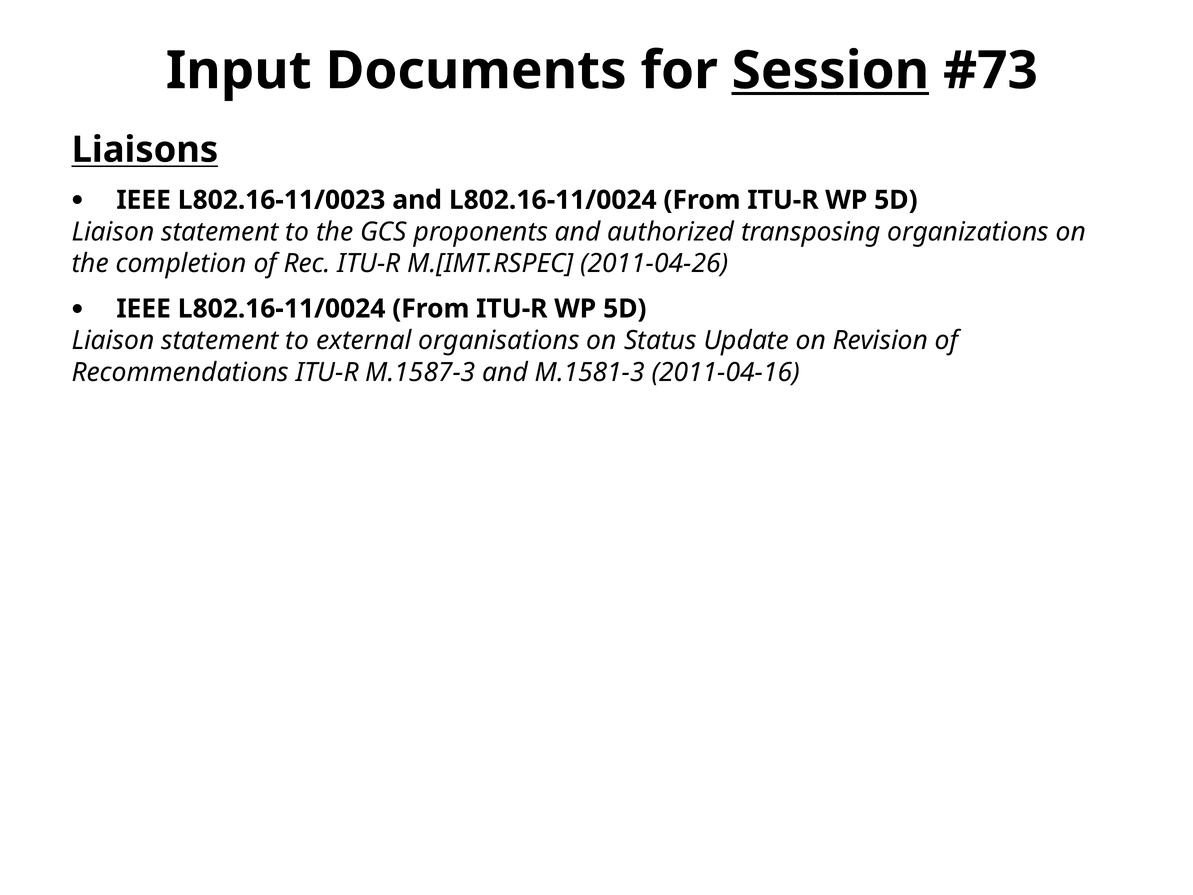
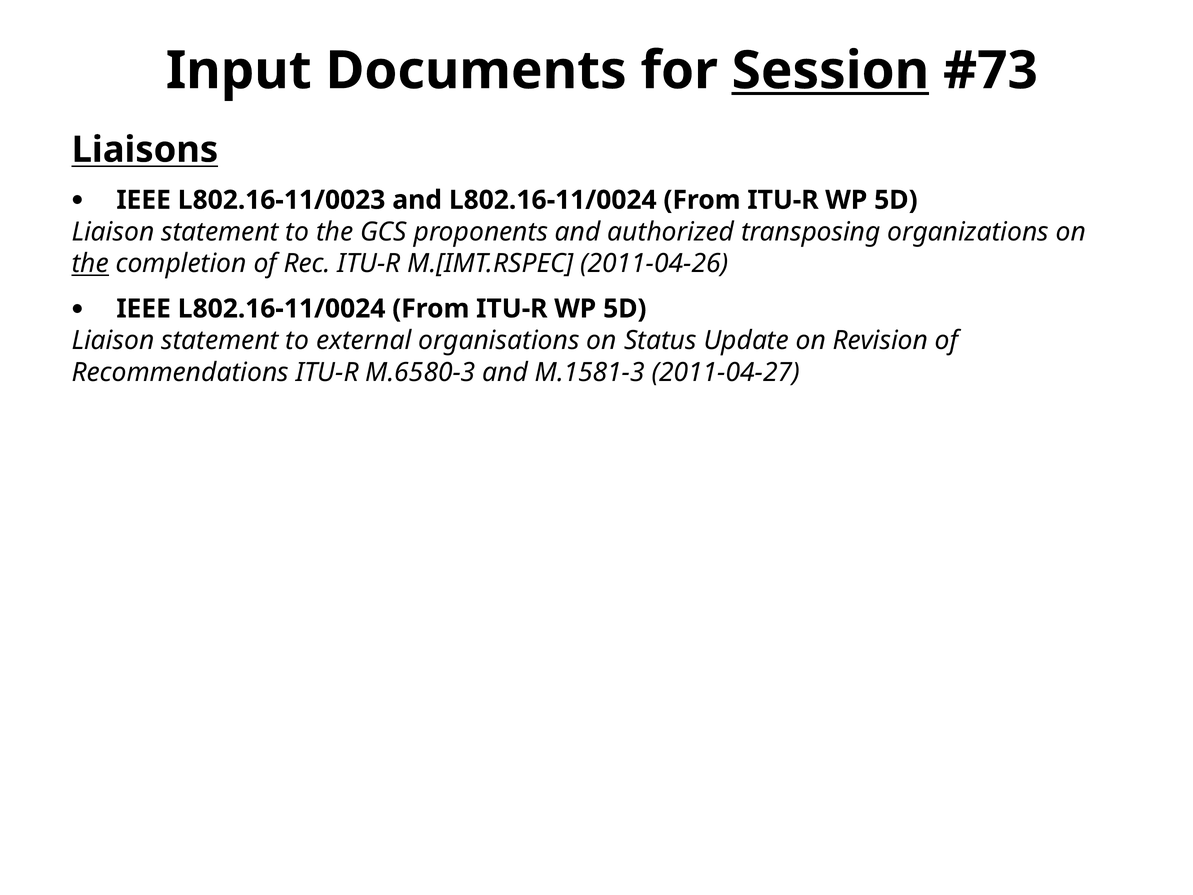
the at (90, 264) underline: none -> present
M.1587-3: M.1587-3 -> M.6580-3
2011-04-16: 2011-04-16 -> 2011-04-27
